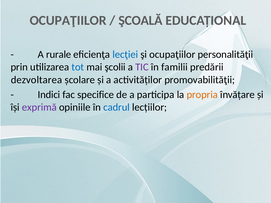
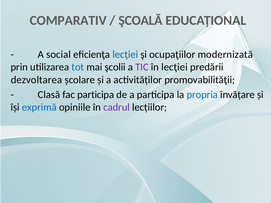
OCUPAŢIILOR at (68, 21): OCUPAŢIILOR -> COMPARATIV
rurale: rurale -> social
personalităţii: personalităţii -> modernizată
în familii: familii -> lecţiei
Indici: Indici -> Clasă
fac specifice: specifice -> participa
propria colour: orange -> blue
exprimă colour: purple -> blue
cadrul colour: blue -> purple
